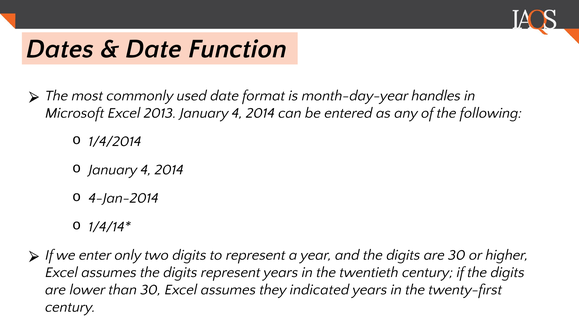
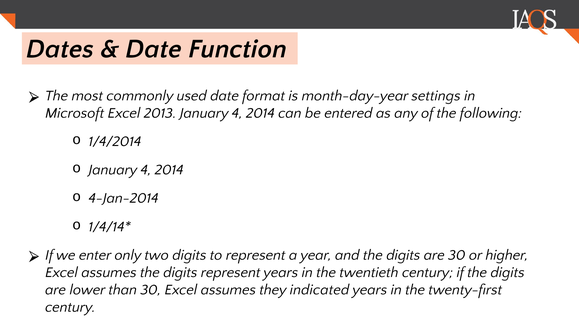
handles: handles -> settings
